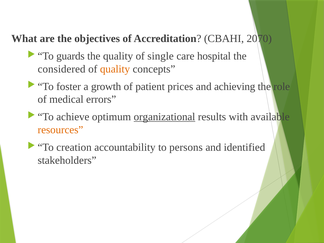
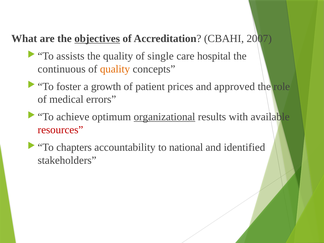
objectives underline: none -> present
2070: 2070 -> 2007
guards: guards -> assists
considered: considered -> continuous
achieving: achieving -> approved
resources colour: orange -> red
creation: creation -> chapters
persons: persons -> national
